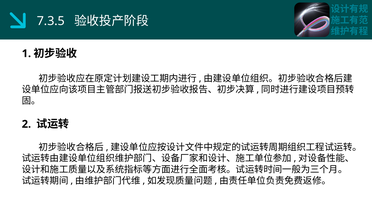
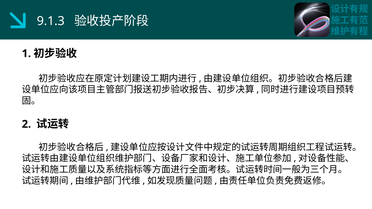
7.3.5: 7.3.5 -> 9.1.3
